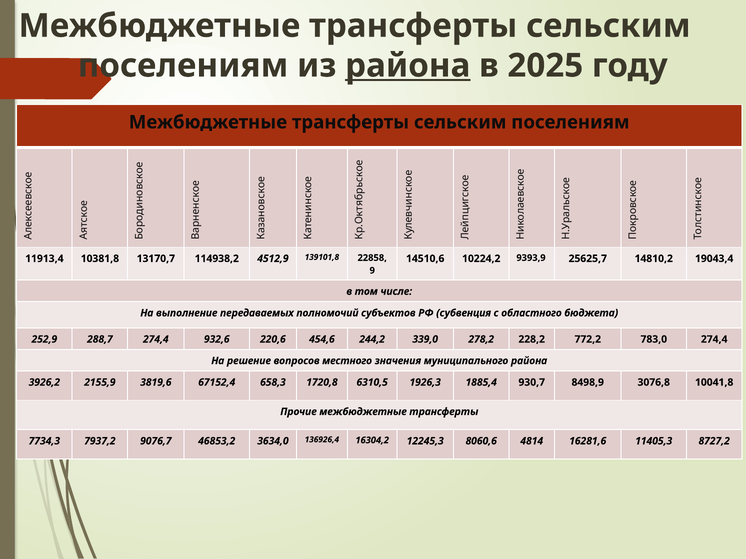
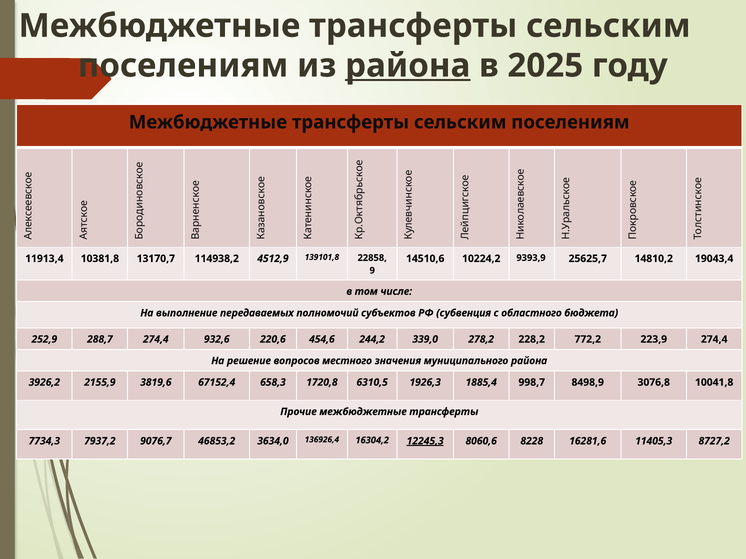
783,0: 783,0 -> 223,9
930,7: 930,7 -> 998,7
12245,3 underline: none -> present
4814: 4814 -> 8228
